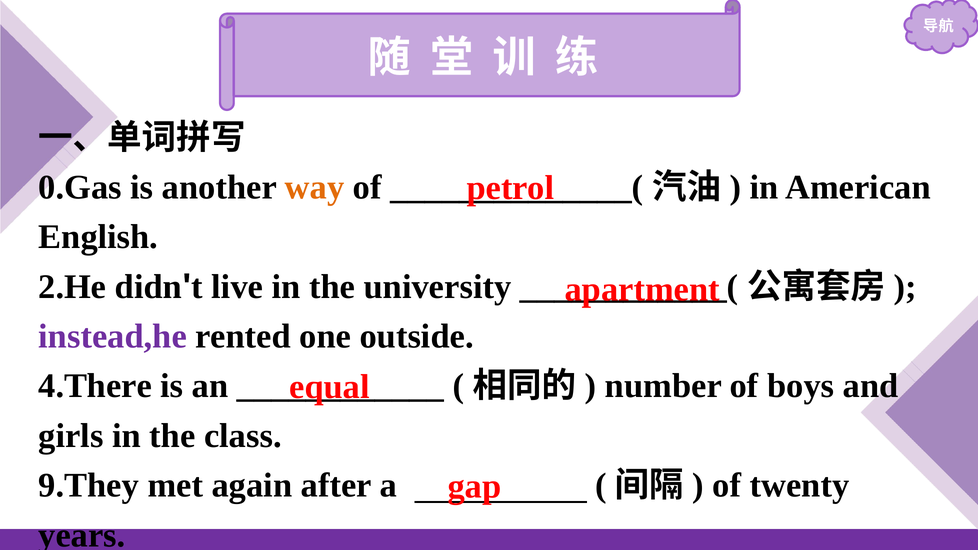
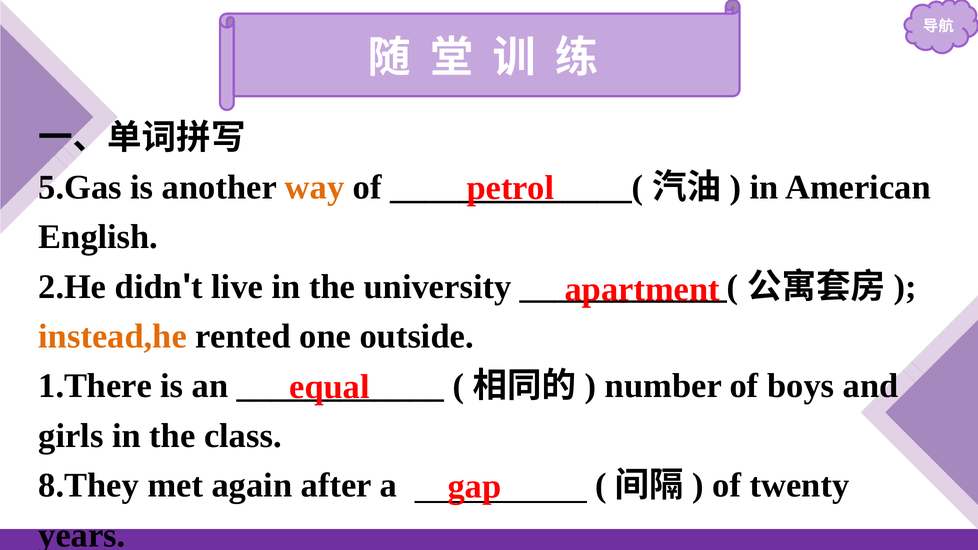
0.Gas: 0.Gas -> 5.Gas
instead,he colour: purple -> orange
4.There: 4.There -> 1.There
9.They: 9.They -> 8.They
